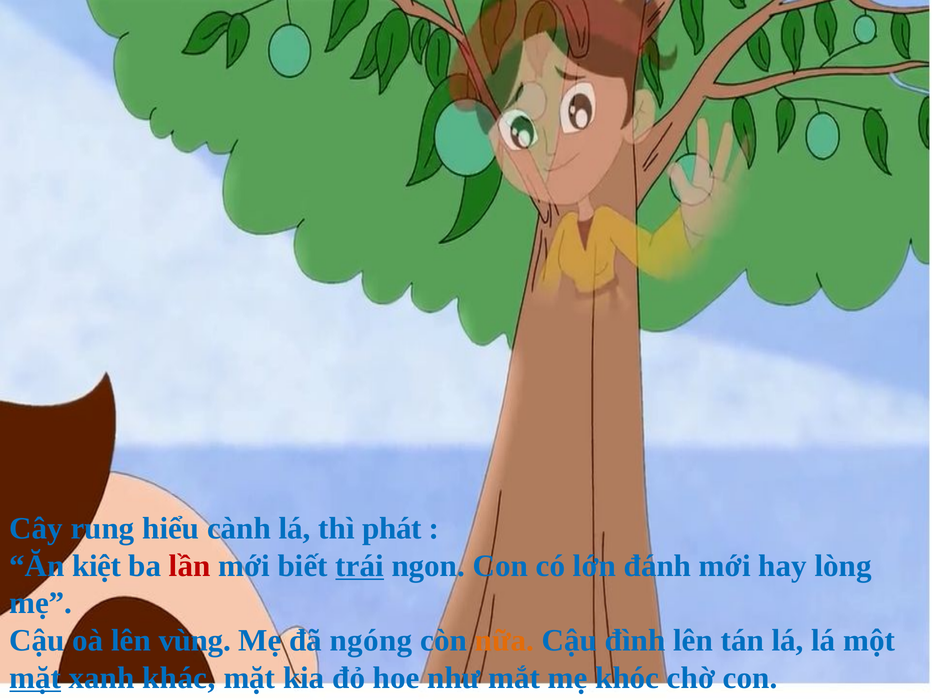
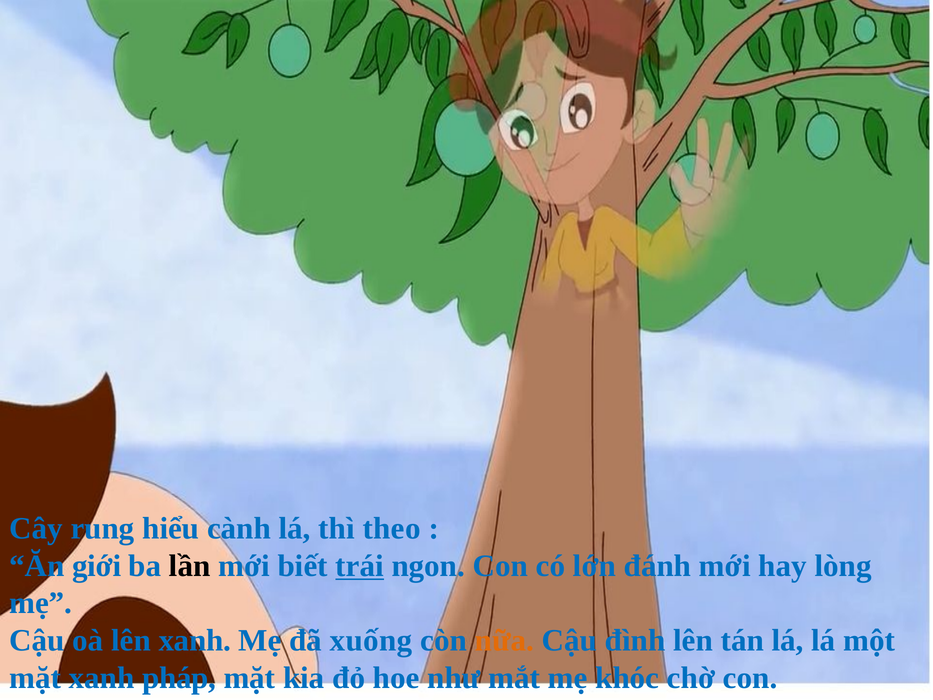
phát: phát -> theo
kiệt: kiệt -> giới
lần colour: red -> black
lên vùng: vùng -> xanh
ngóng: ngóng -> xuống
mặt at (35, 678) underline: present -> none
khác: khác -> pháp
